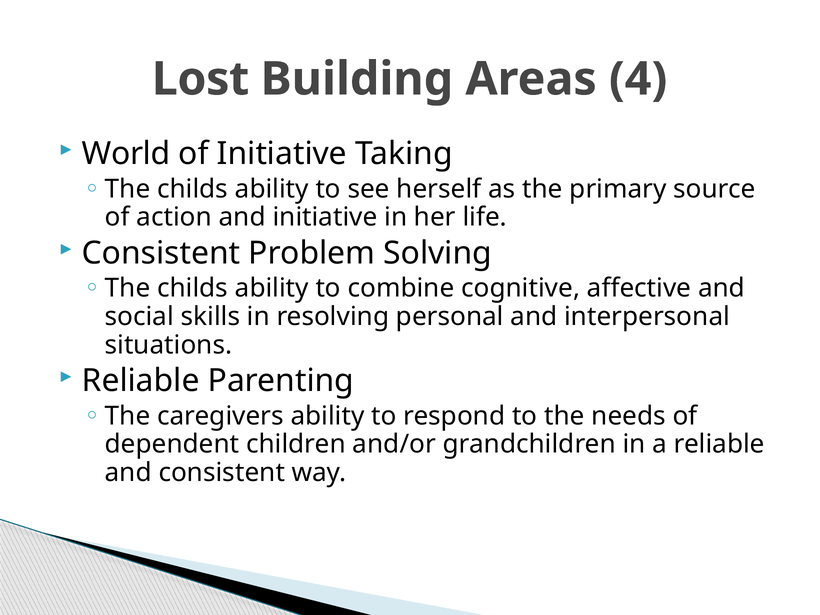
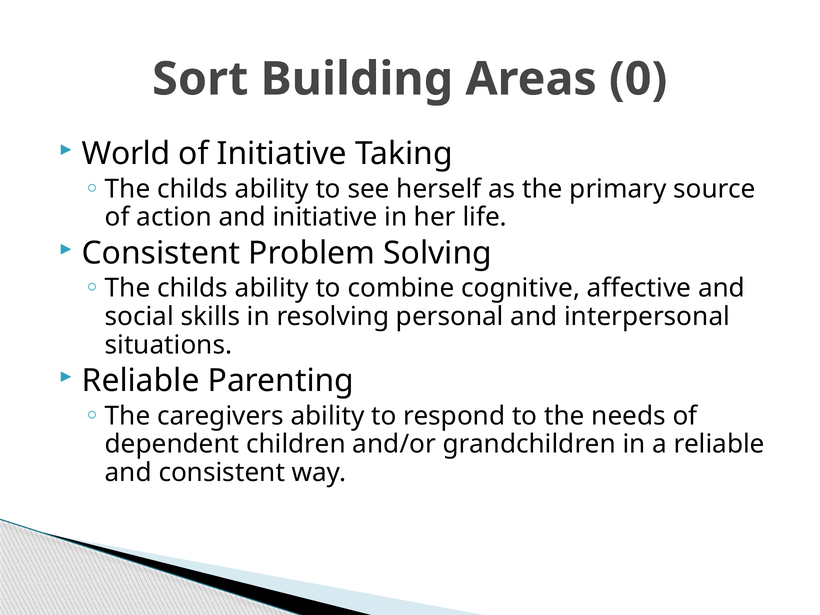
Lost: Lost -> Sort
4: 4 -> 0
